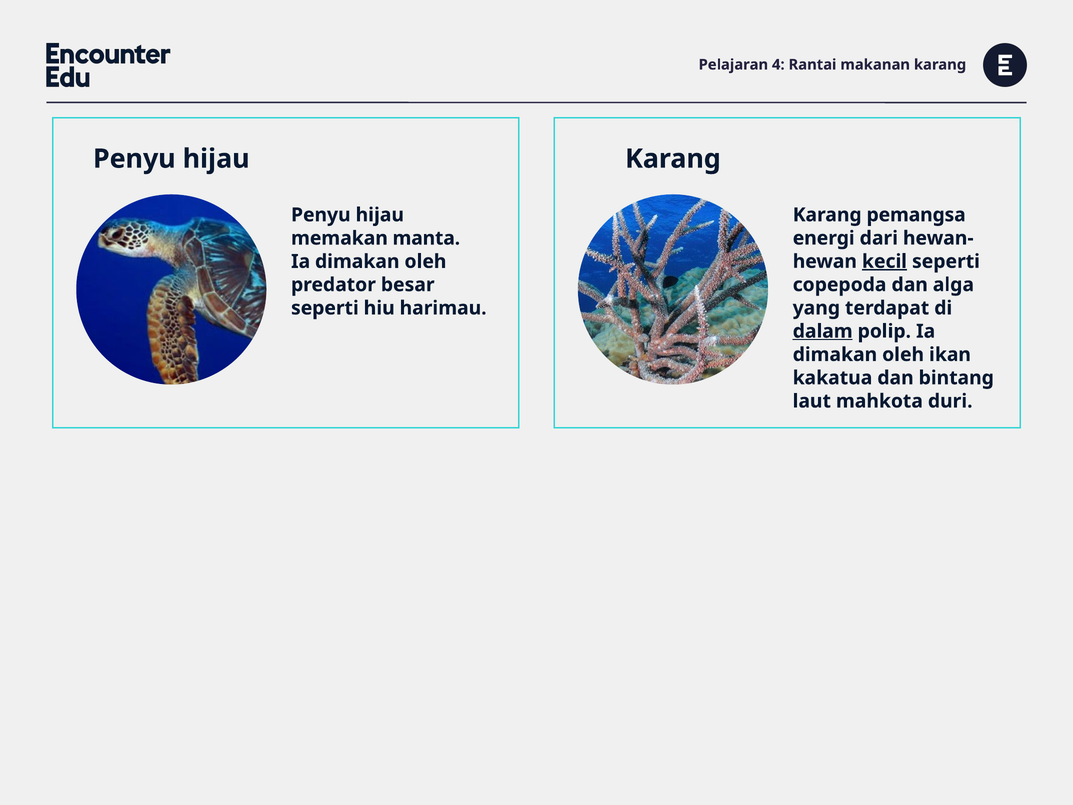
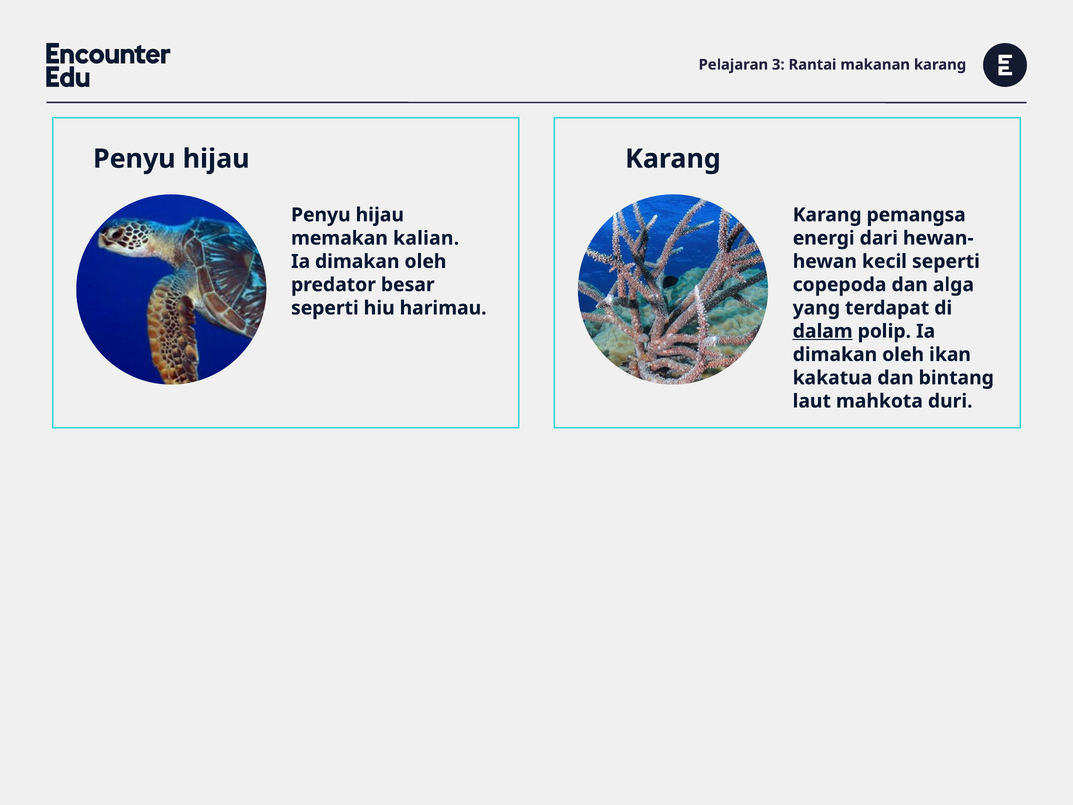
4: 4 -> 3
manta: manta -> kalian
kecil underline: present -> none
